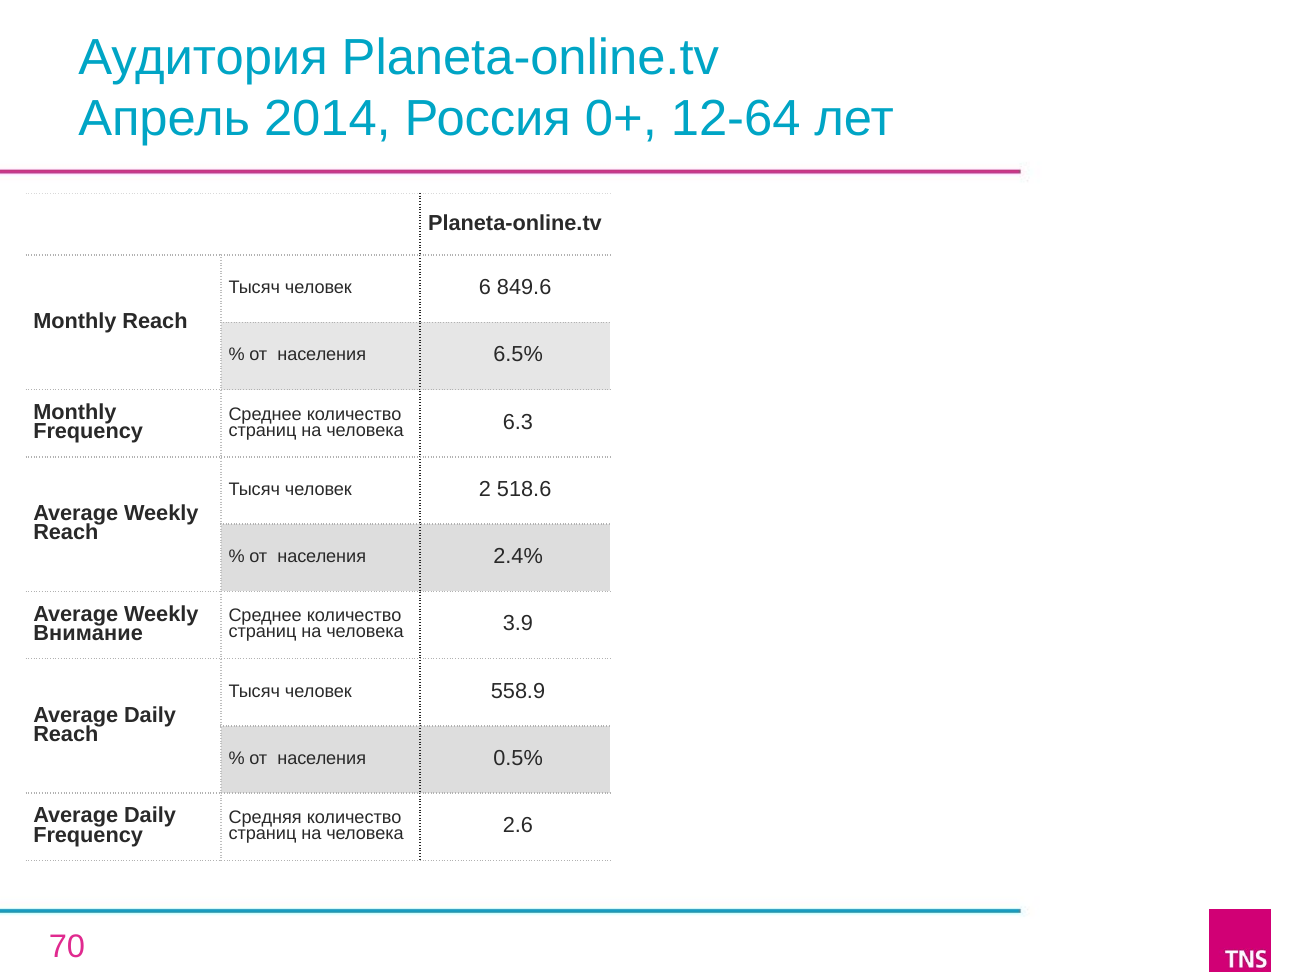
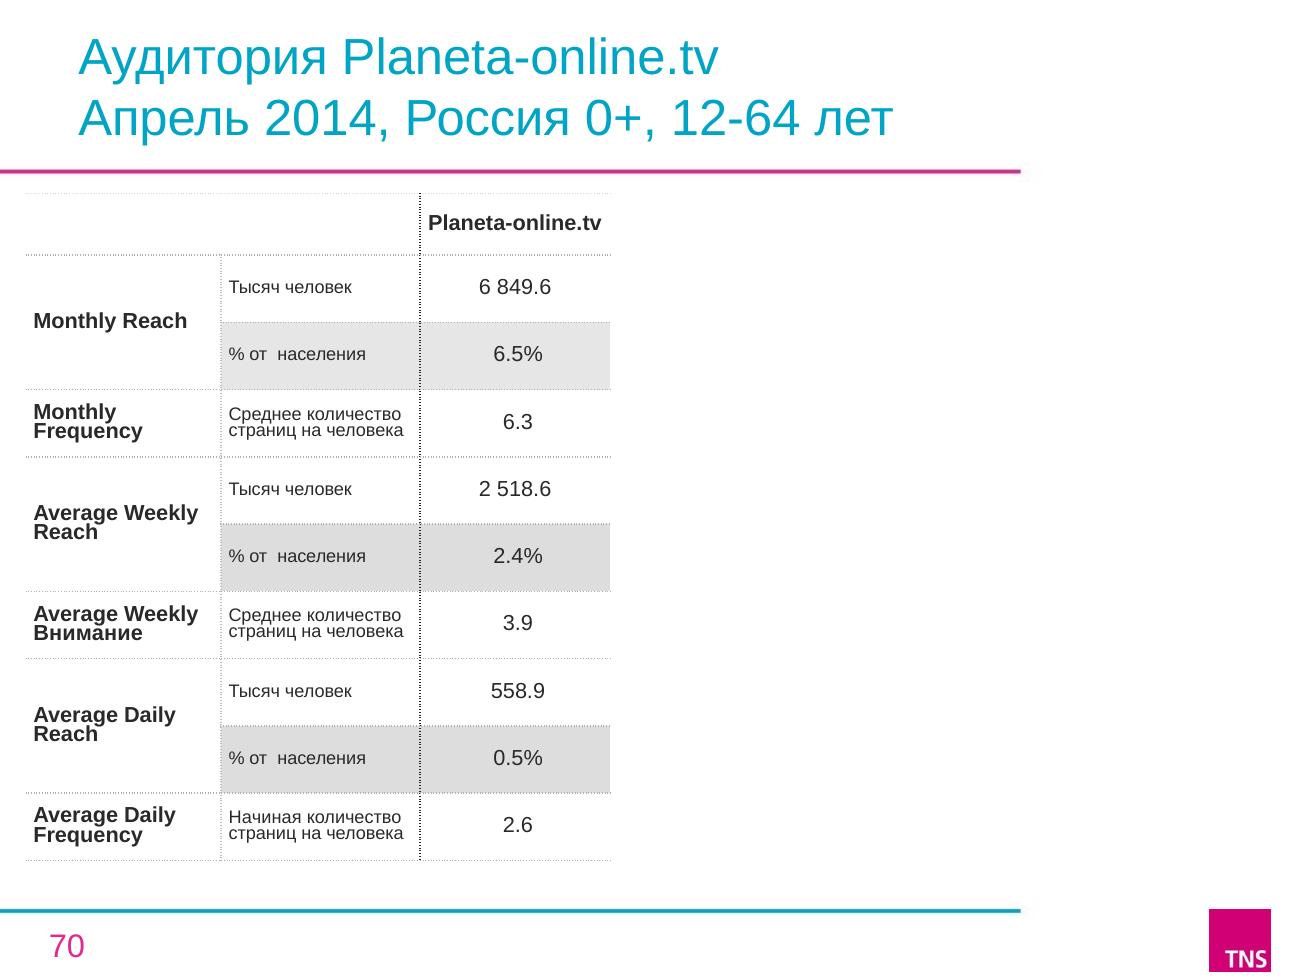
Средняя: Средняя -> Начиная
